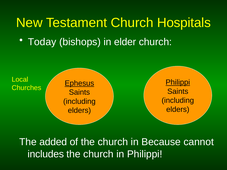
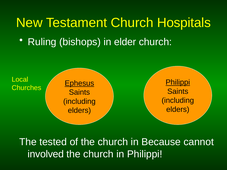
Today: Today -> Ruling
added: added -> tested
includes: includes -> involved
